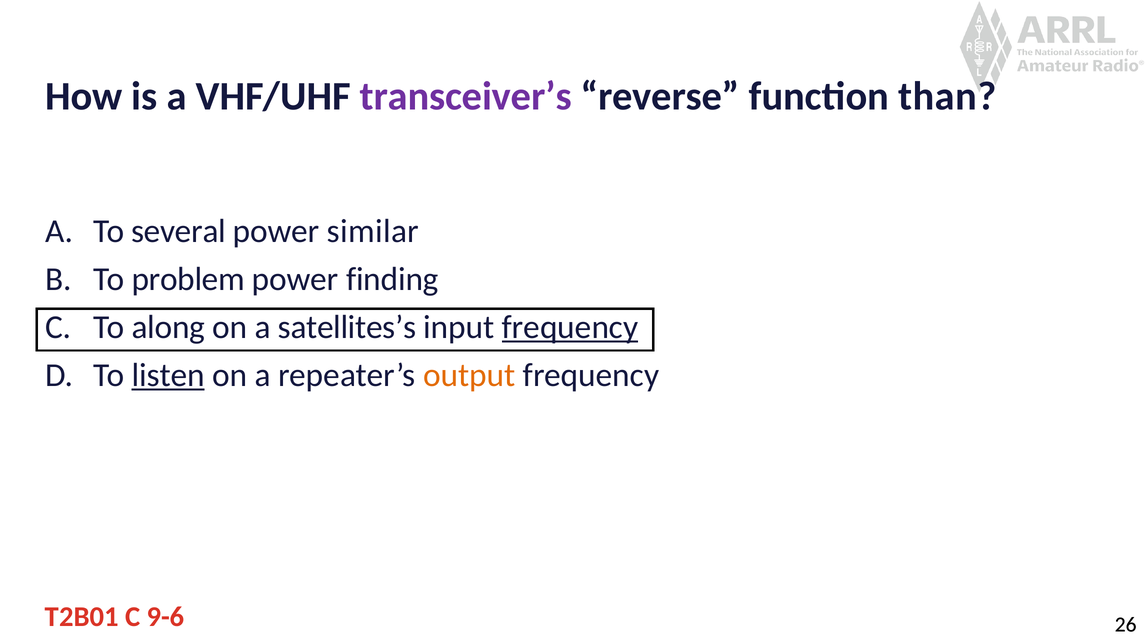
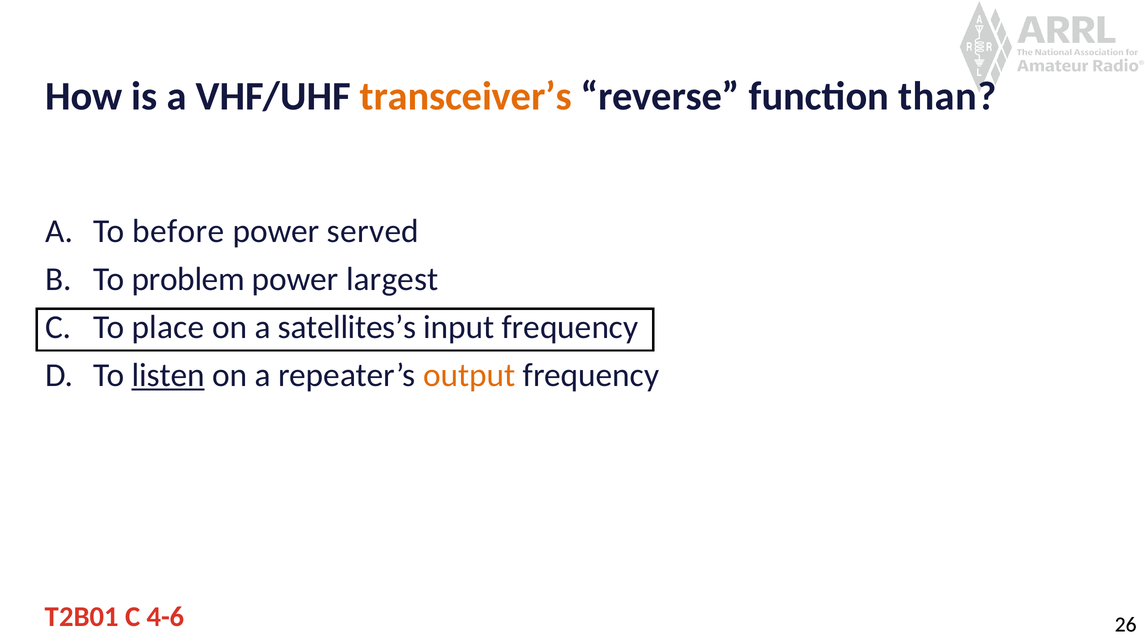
transceiver’s colour: purple -> orange
several: several -> before
similar: similar -> served
finding: finding -> largest
along: along -> place
frequency at (570, 327) underline: present -> none
9-6: 9-6 -> 4-6
